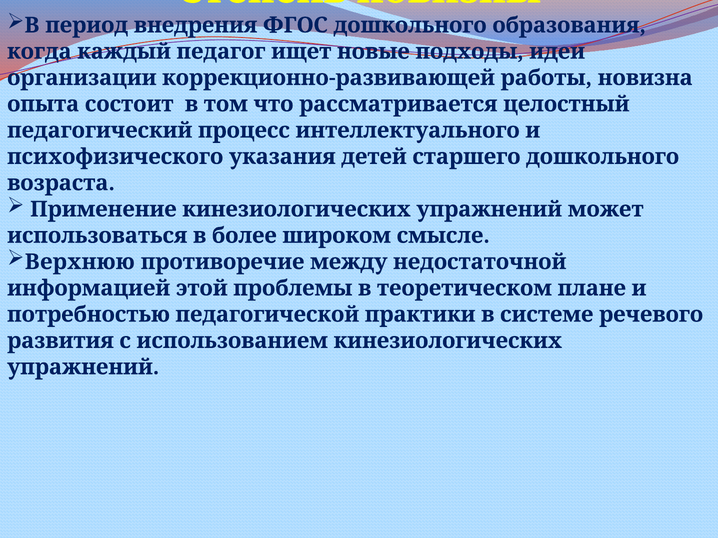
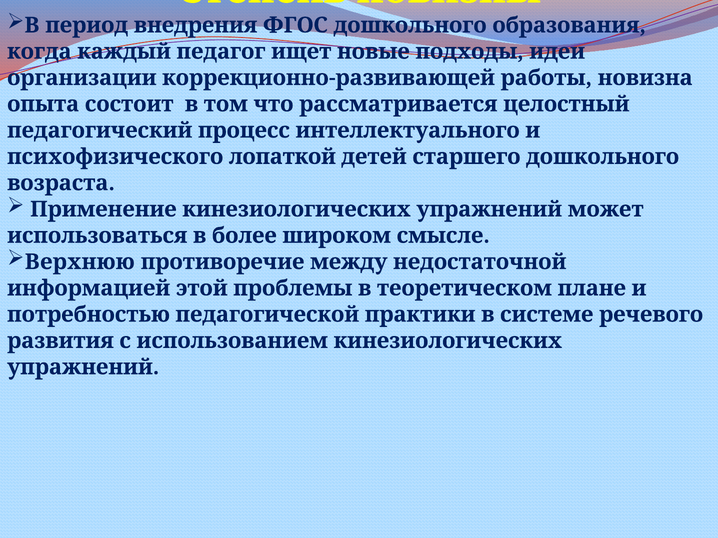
указания: указания -> лопаткой
